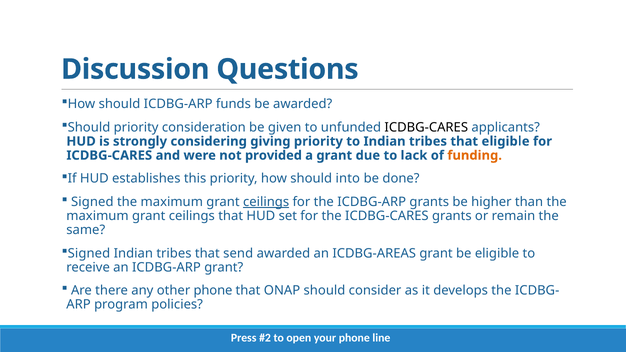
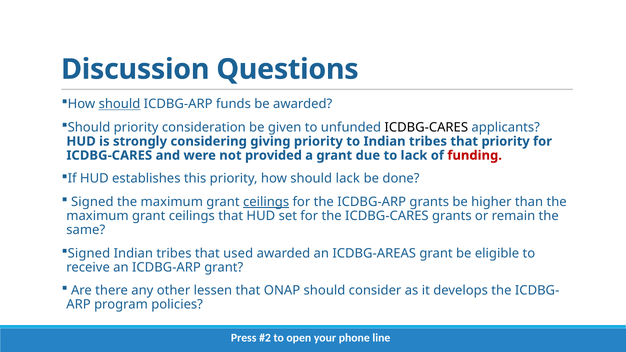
should at (119, 104) underline: none -> present
that eligible: eligible -> priority
funding colour: orange -> red
should into: into -> lack
send: send -> used
other phone: phone -> lessen
